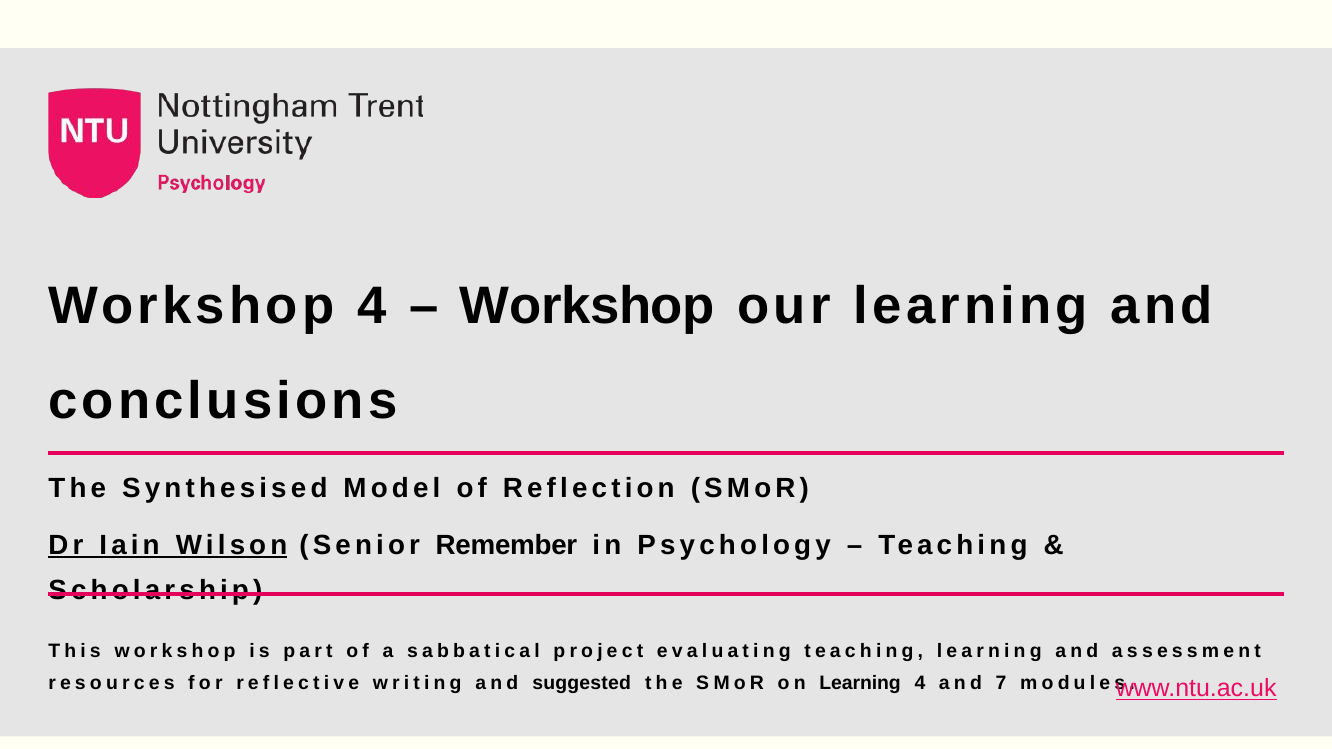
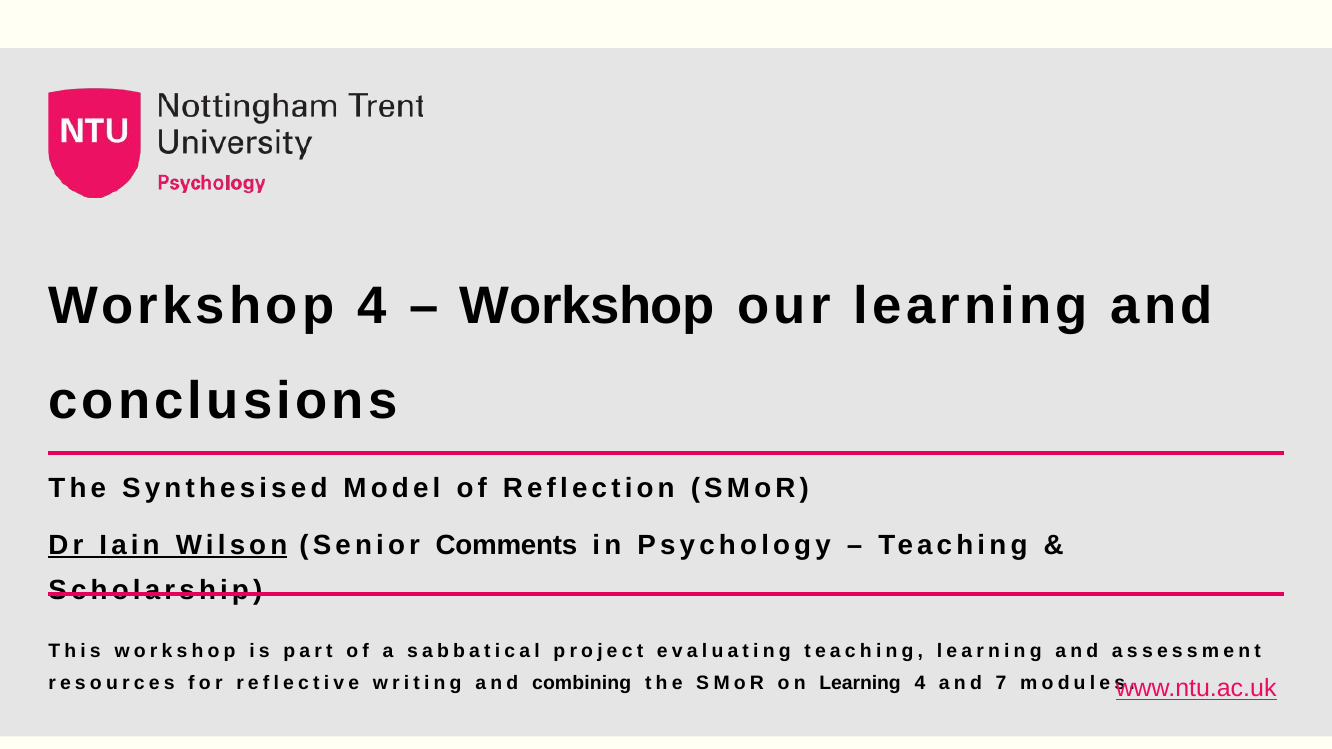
Remember: Remember -> Comments
suggested: suggested -> combining
